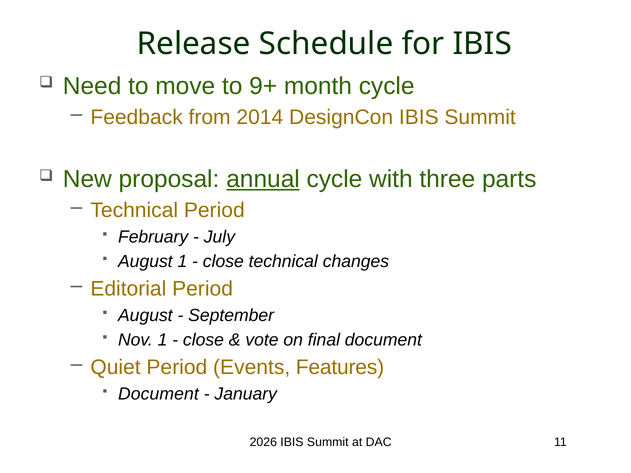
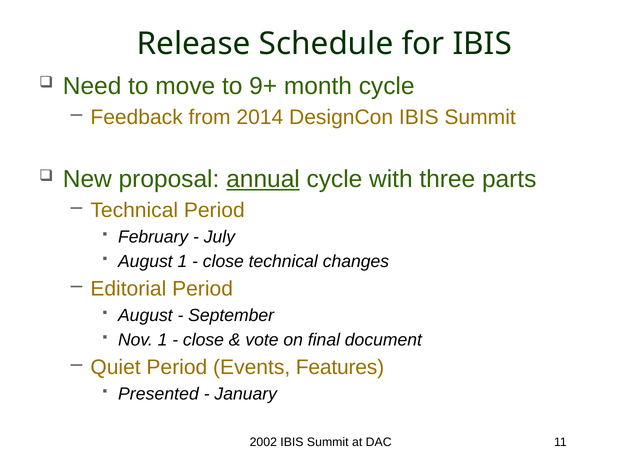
Document at (158, 394): Document -> Presented
2026: 2026 -> 2002
